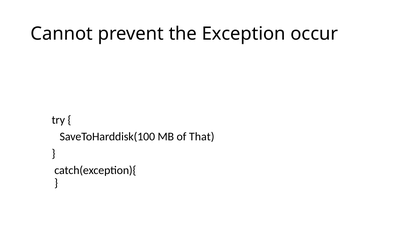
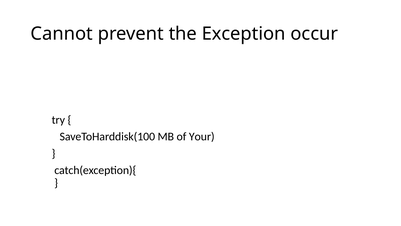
That: That -> Your
